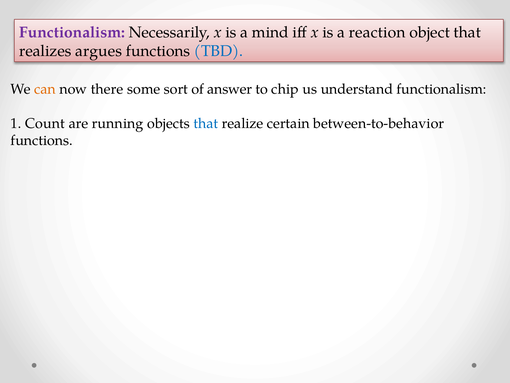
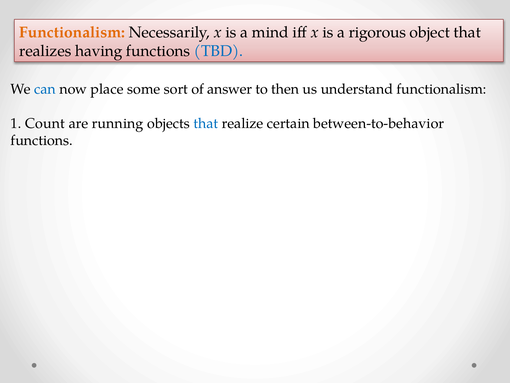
Functionalism at (72, 32) colour: purple -> orange
reaction: reaction -> rigorous
argues: argues -> having
can colour: orange -> blue
there: there -> place
chip: chip -> then
